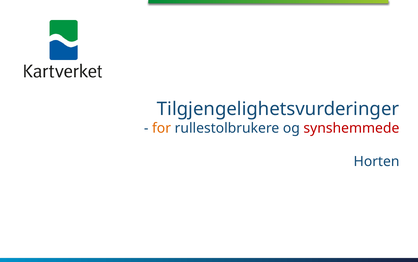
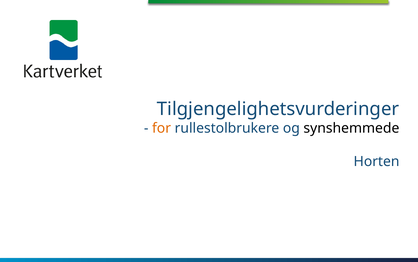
synshemmede colour: red -> black
